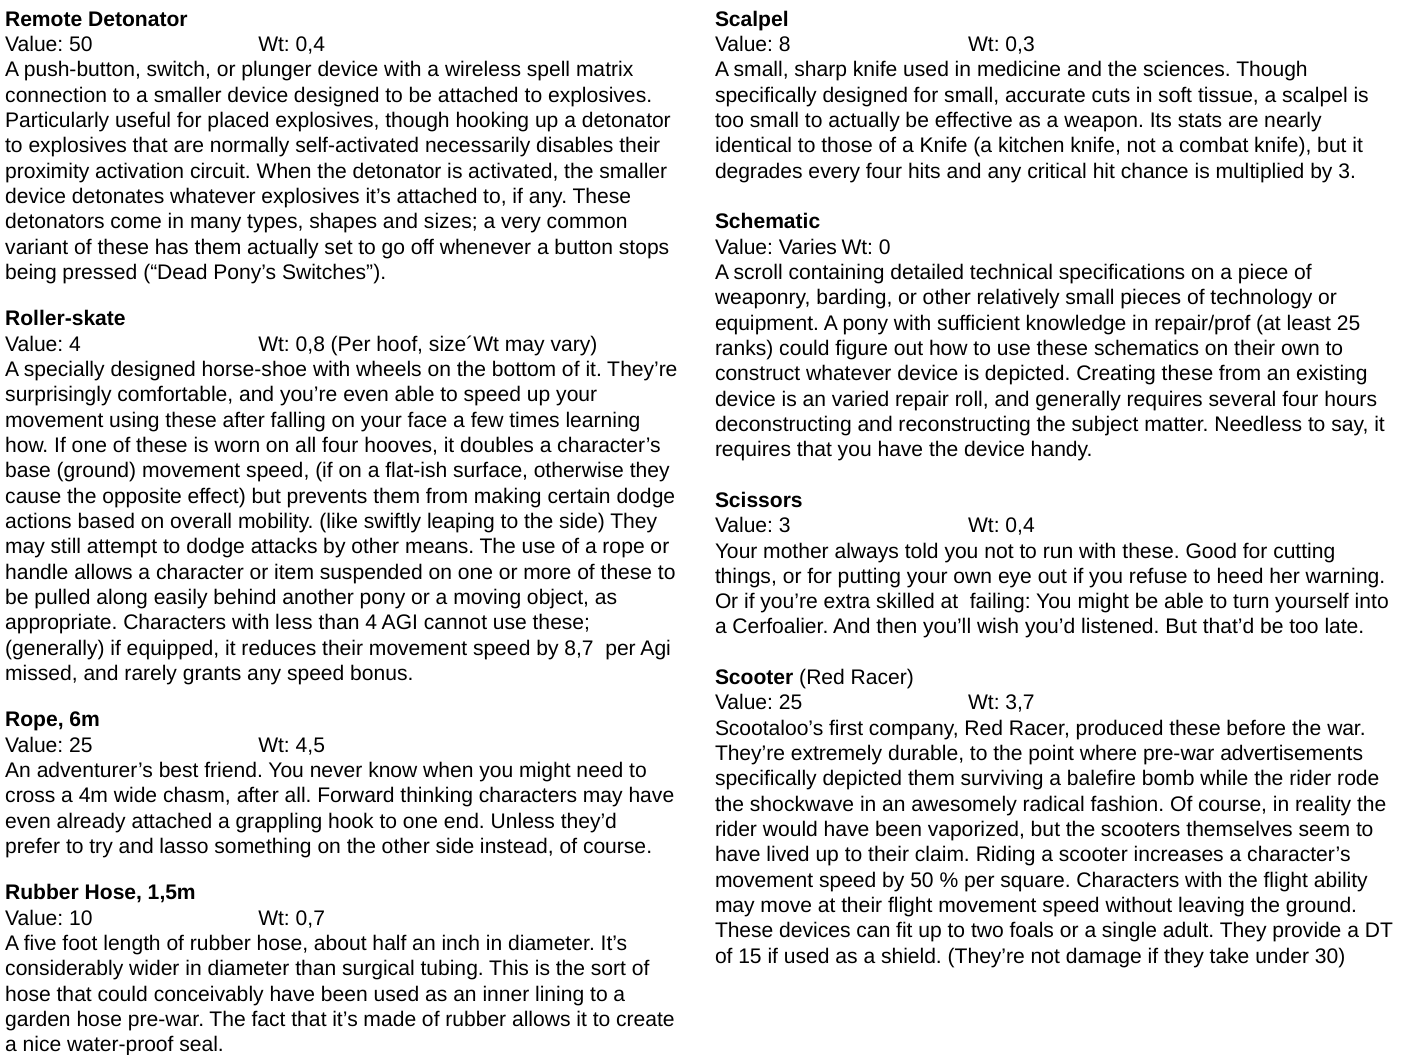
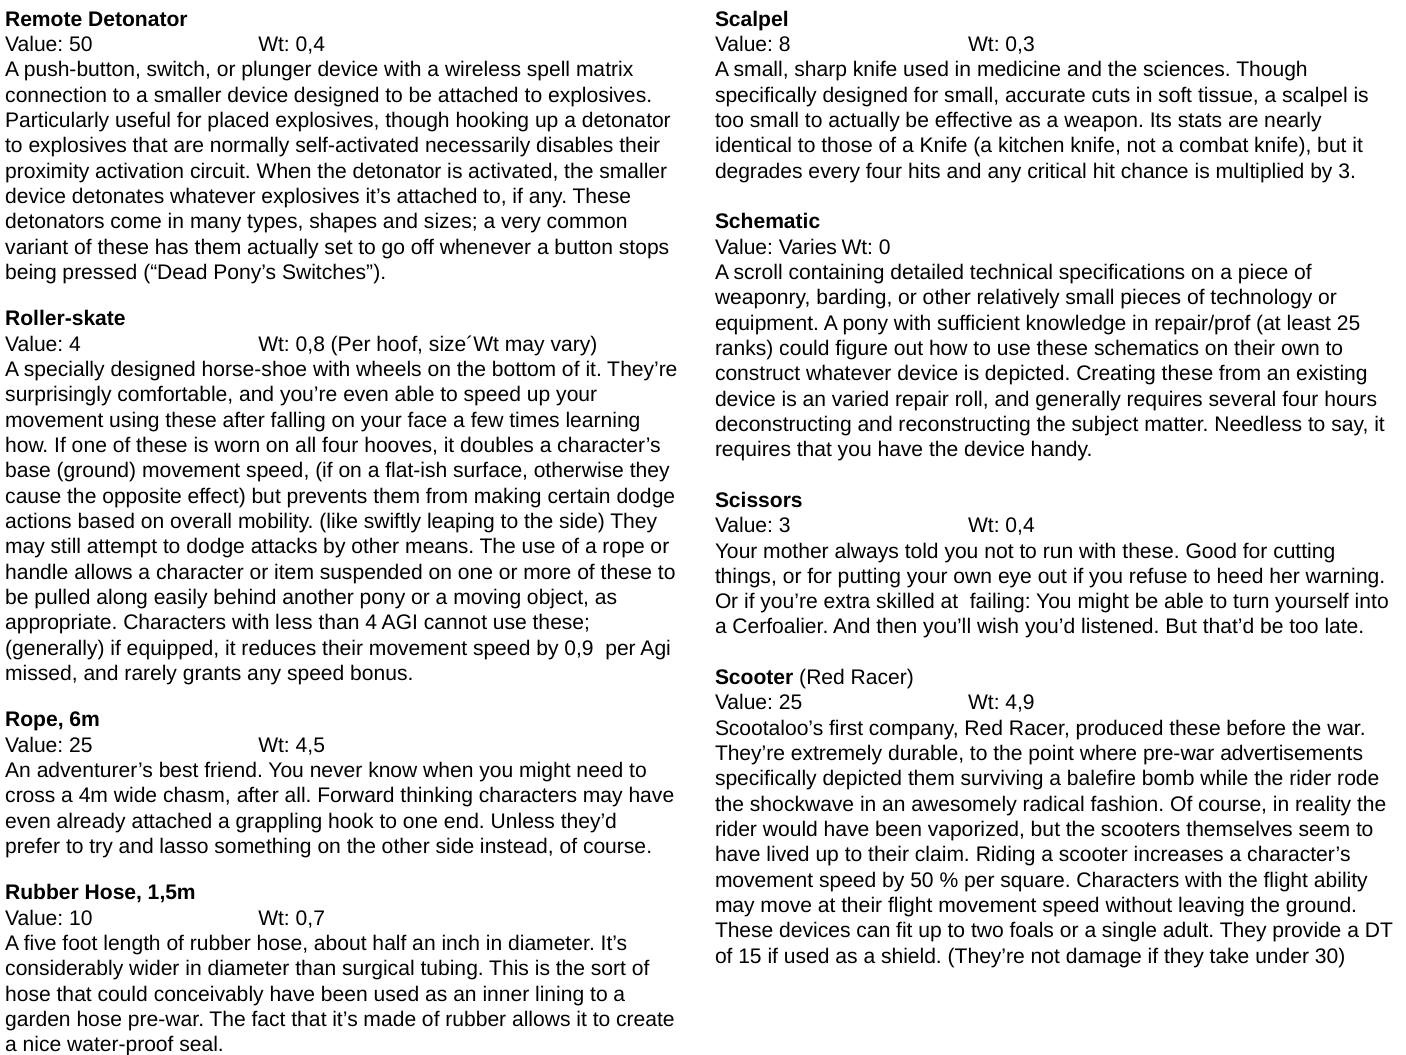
8,7: 8,7 -> 0,9
3,7: 3,7 -> 4,9
